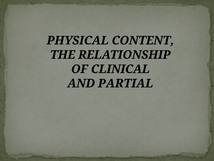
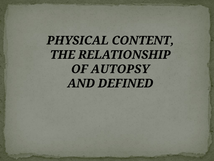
CLINICAL: CLINICAL -> AUTOPSY
PARTIAL: PARTIAL -> DEFINED
